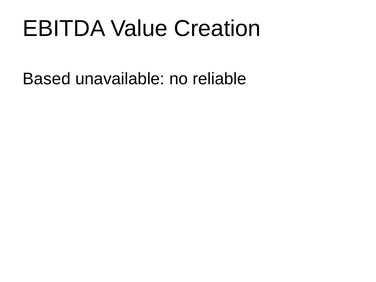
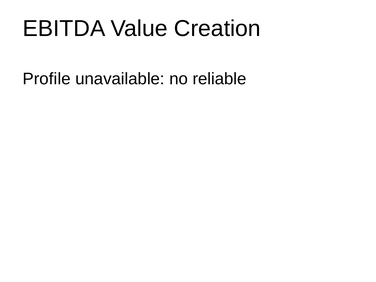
Based: Based -> Profile
